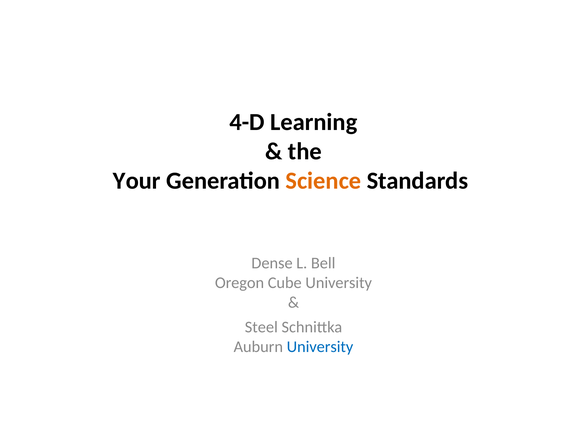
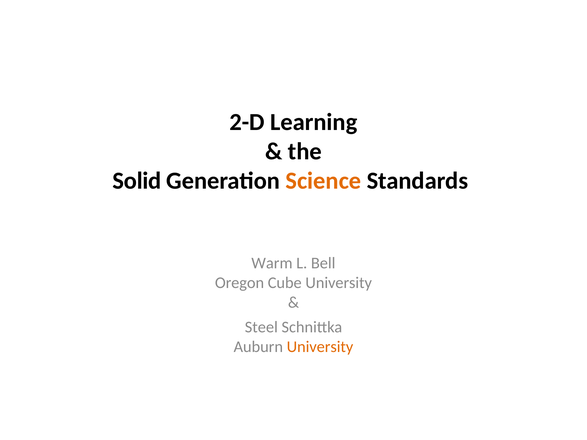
4-D: 4-D -> 2-D
Your: Your -> Solid
Dense: Dense -> Warm
University at (320, 347) colour: blue -> orange
